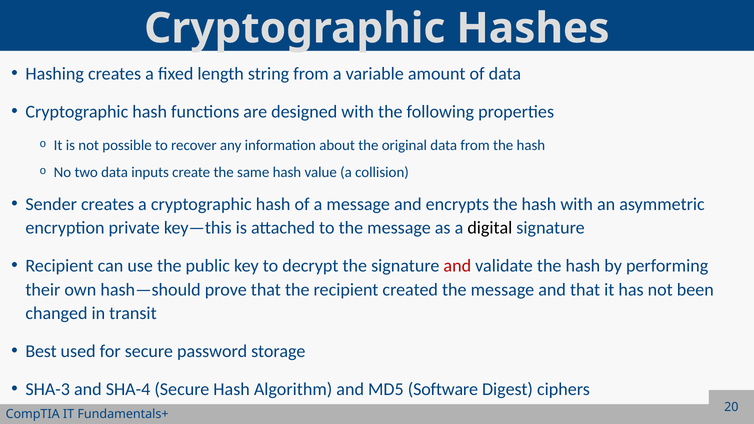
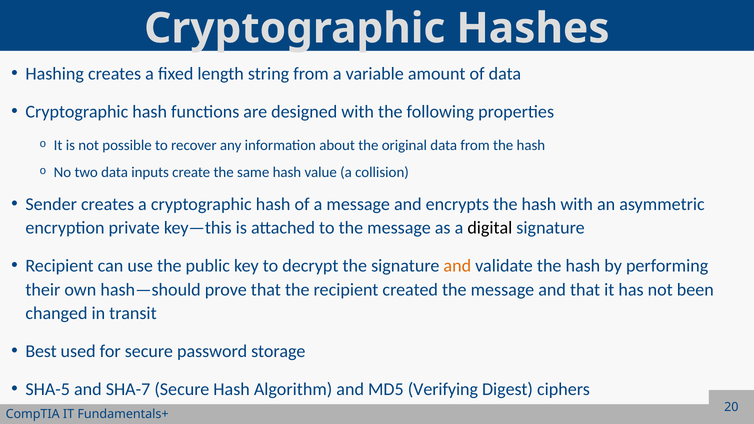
and at (457, 266) colour: red -> orange
SHA-3: SHA-3 -> SHA-5
SHA-4: SHA-4 -> SHA-7
Software: Software -> Verifying
